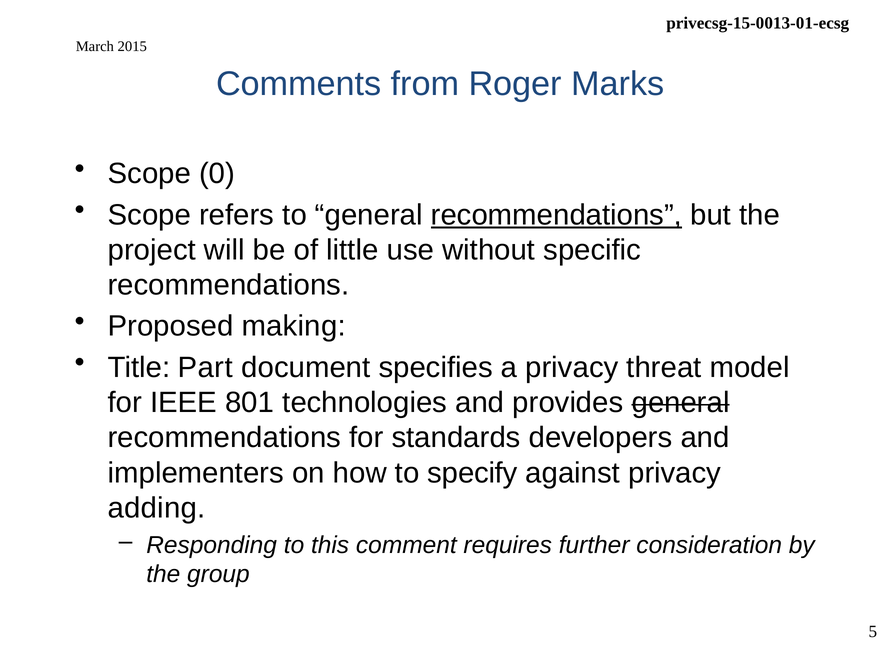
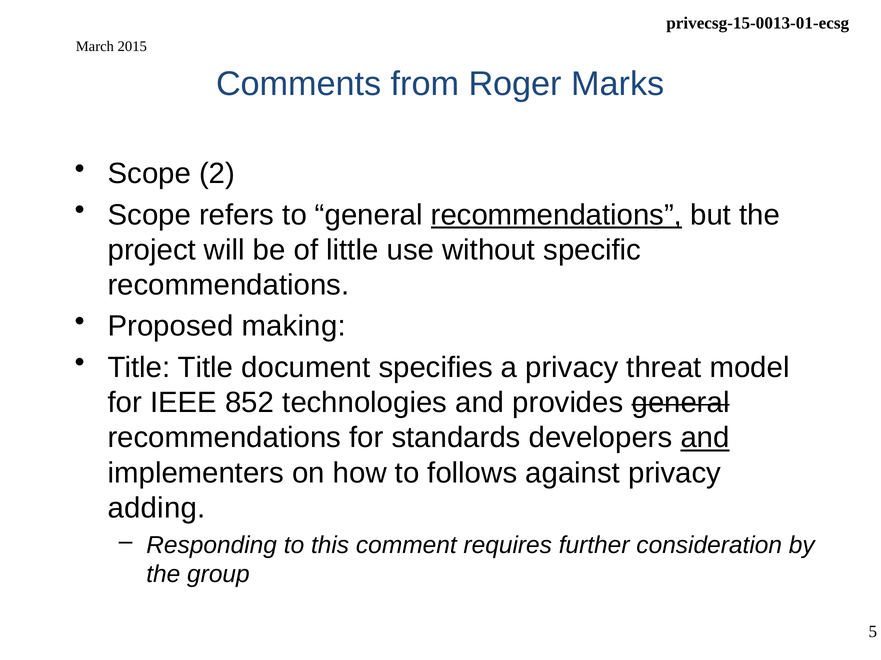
0: 0 -> 2
Title Part: Part -> Title
801: 801 -> 852
and at (705, 438) underline: none -> present
specify: specify -> follows
